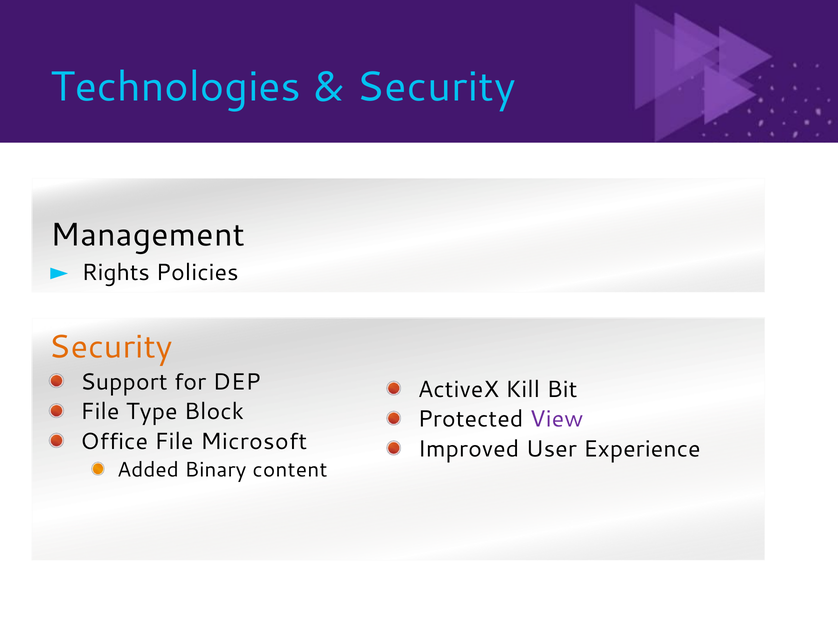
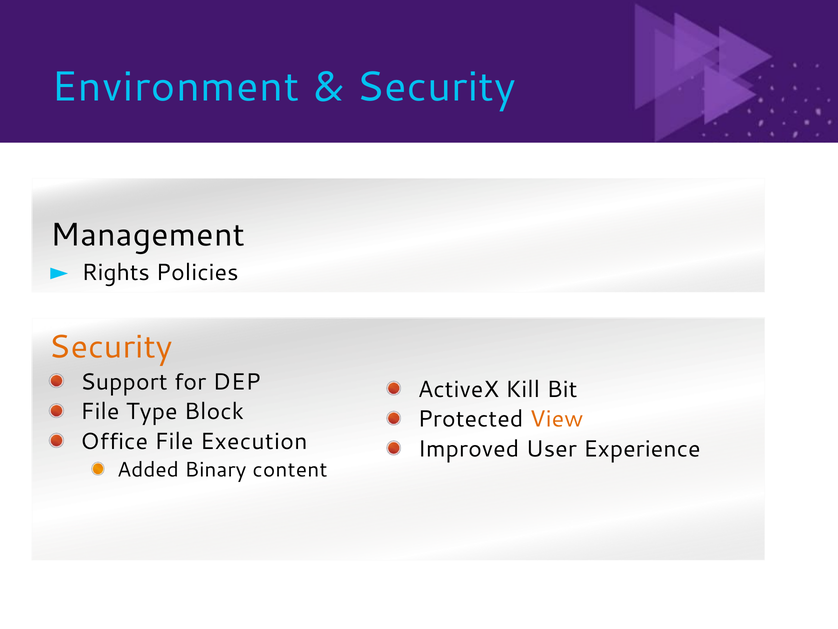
Technologies: Technologies -> Environment
View colour: purple -> orange
Microsoft: Microsoft -> Execution
